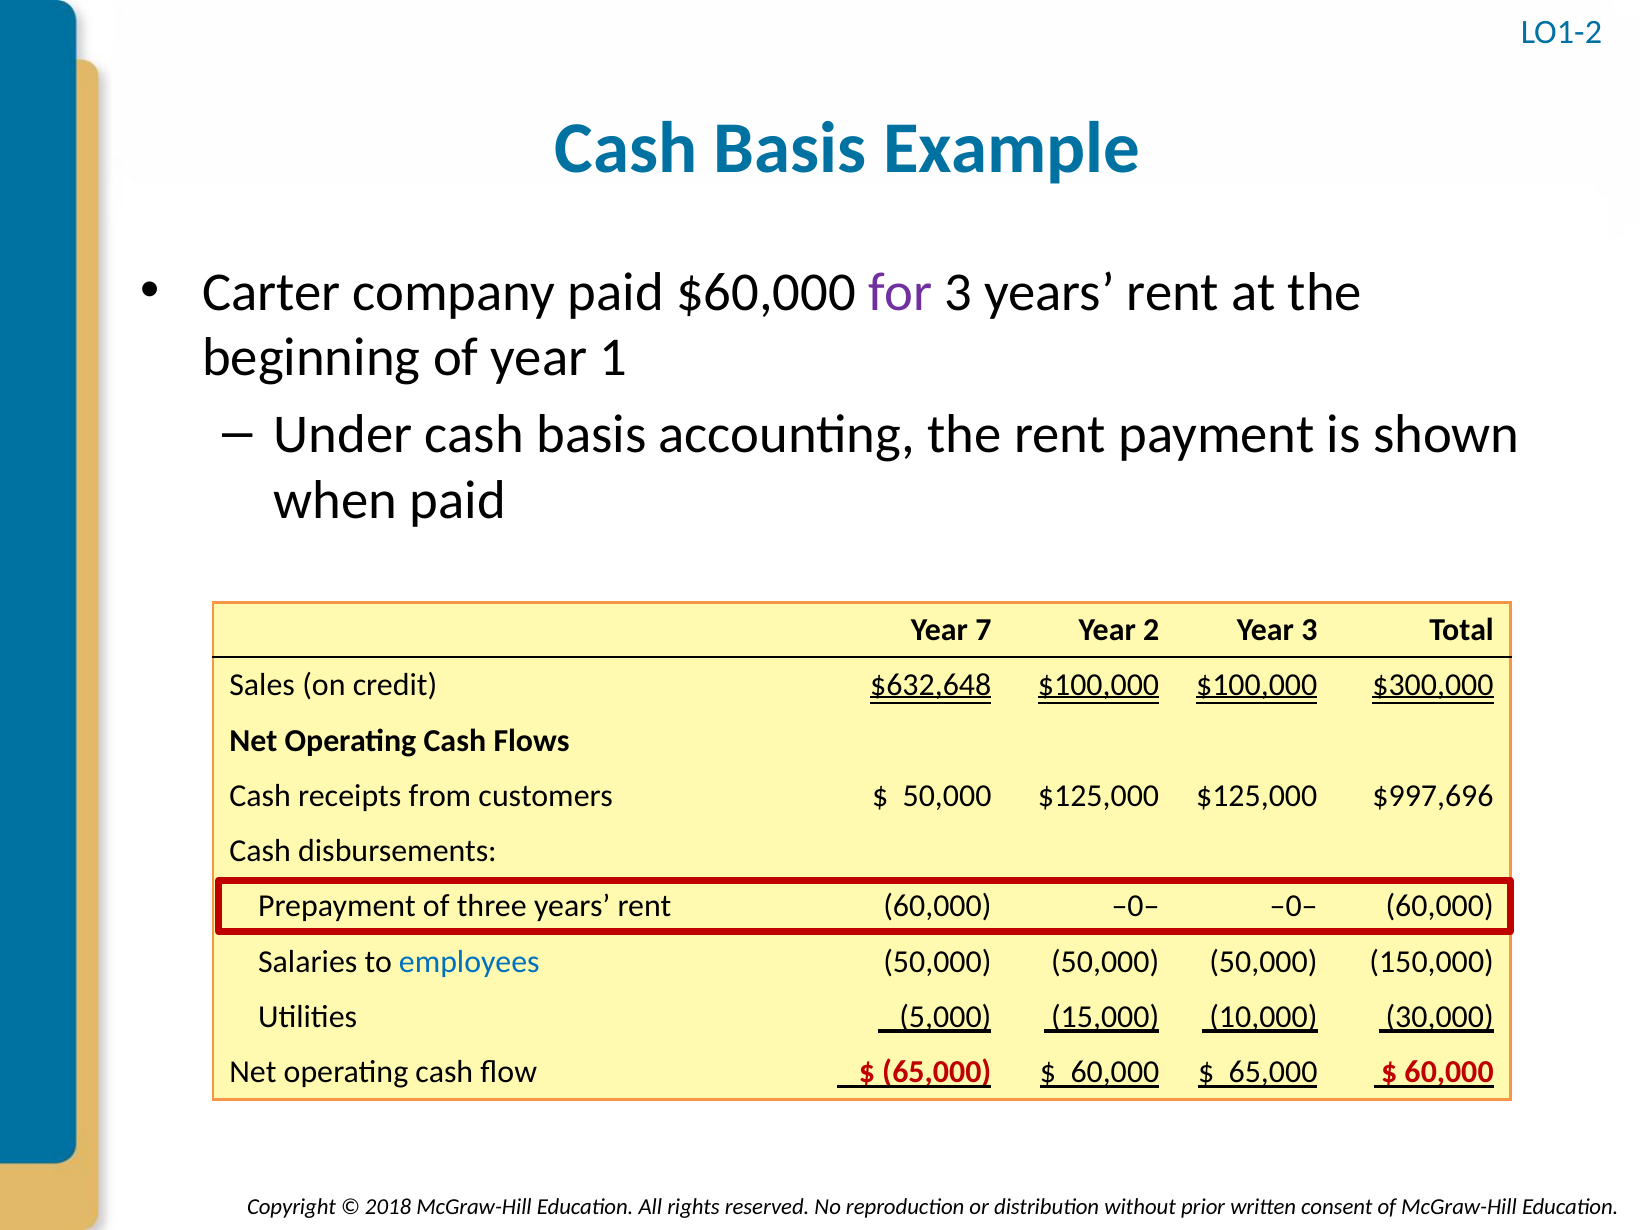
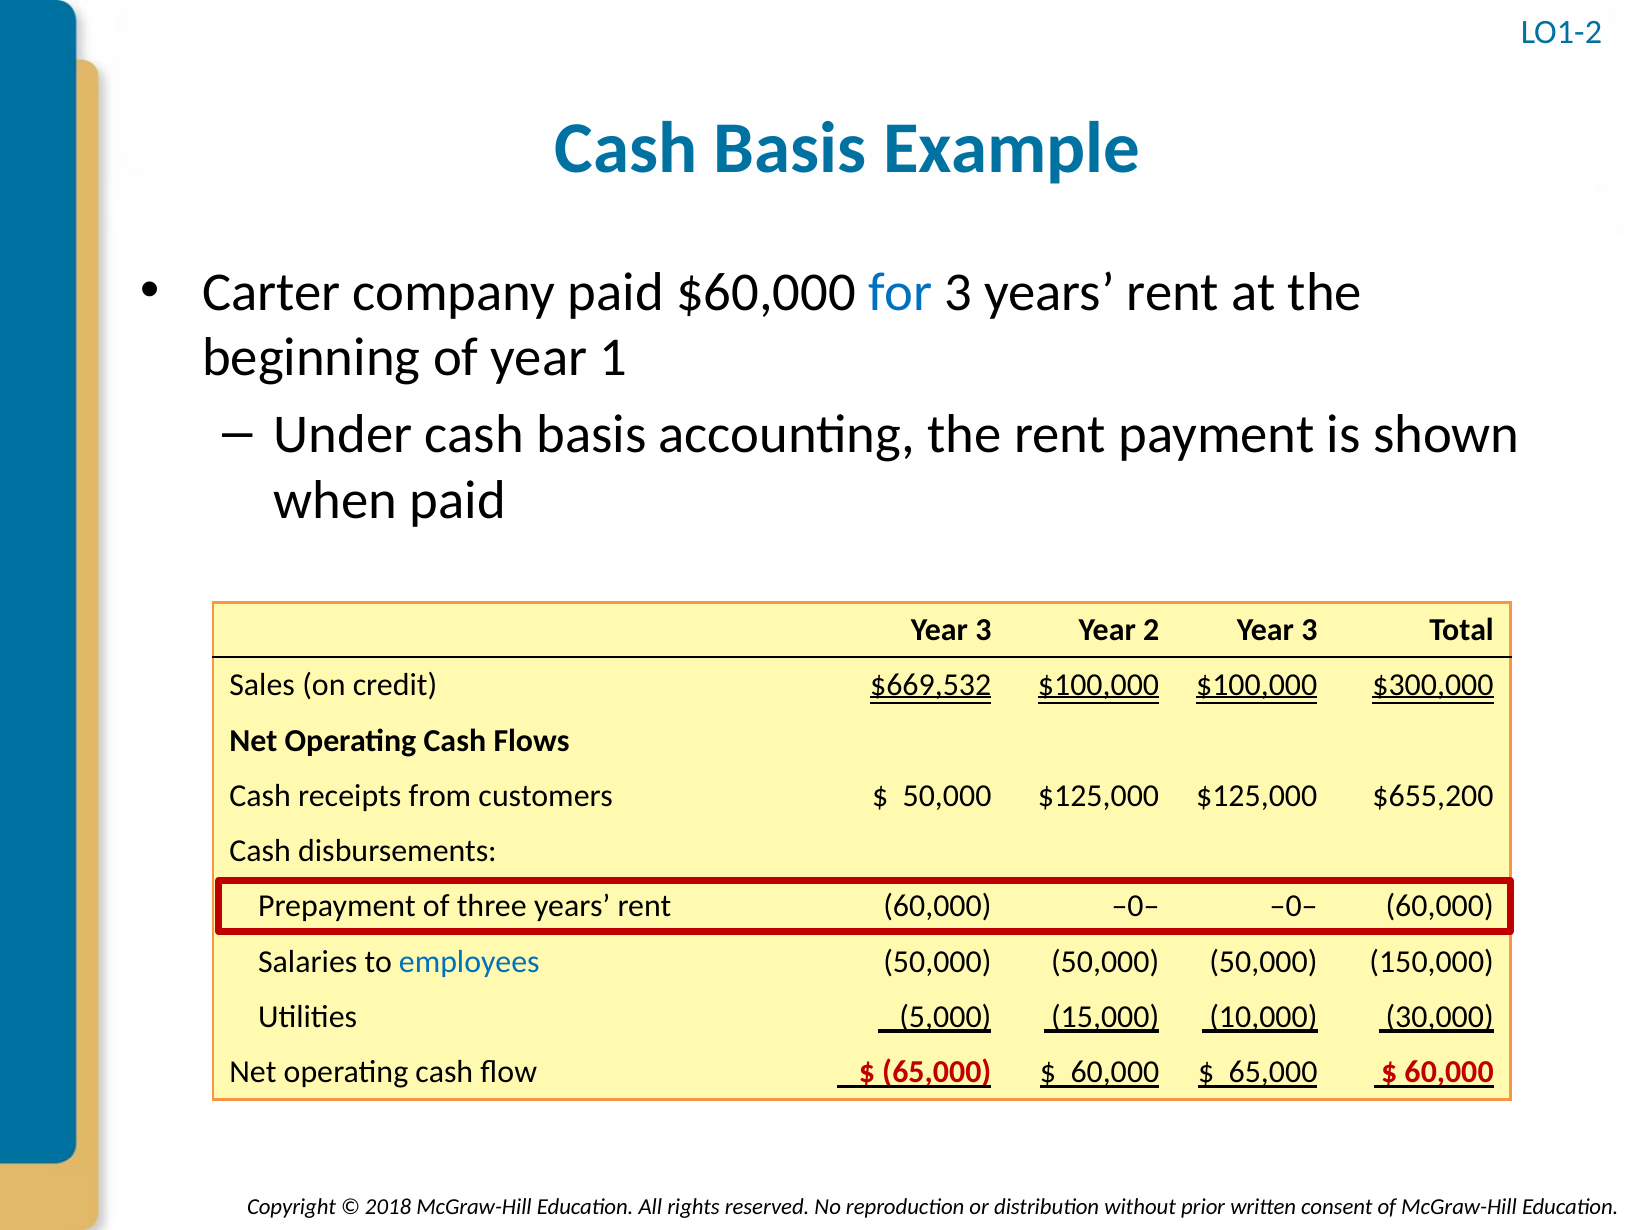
for colour: purple -> blue
7 at (983, 630): 7 -> 3
$632,648: $632,648 -> $669,532
$997,696: $997,696 -> $655,200
